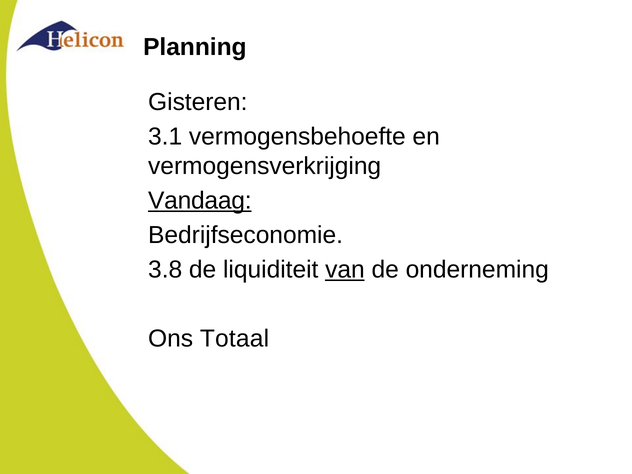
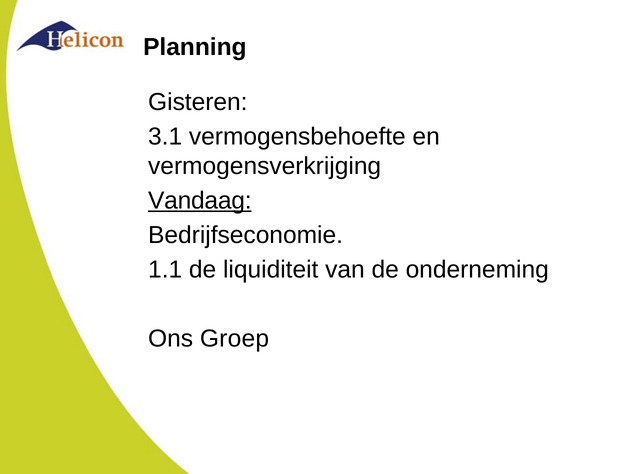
3.8: 3.8 -> 1.1
van underline: present -> none
Totaal: Totaal -> Groep
